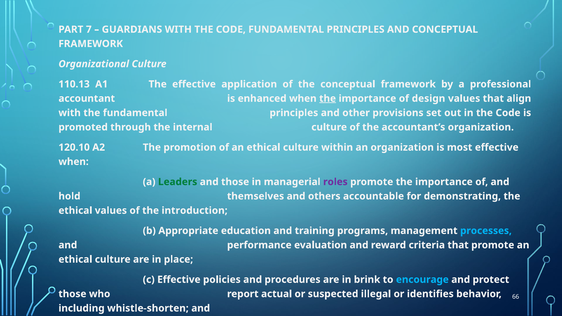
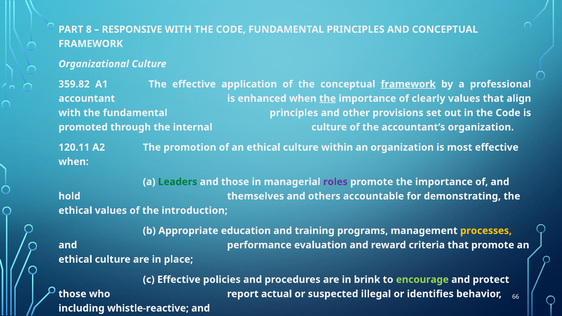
7: 7 -> 8
GUARDIANS: GUARDIANS -> RESPONSIVE
110.13: 110.13 -> 359.82
framework at (408, 84) underline: none -> present
design: design -> clearly
120.10: 120.10 -> 120.11
processes colour: light blue -> yellow
encourage at (422, 280) colour: light blue -> light green
whistle-shorten: whistle-shorten -> whistle-reactive
